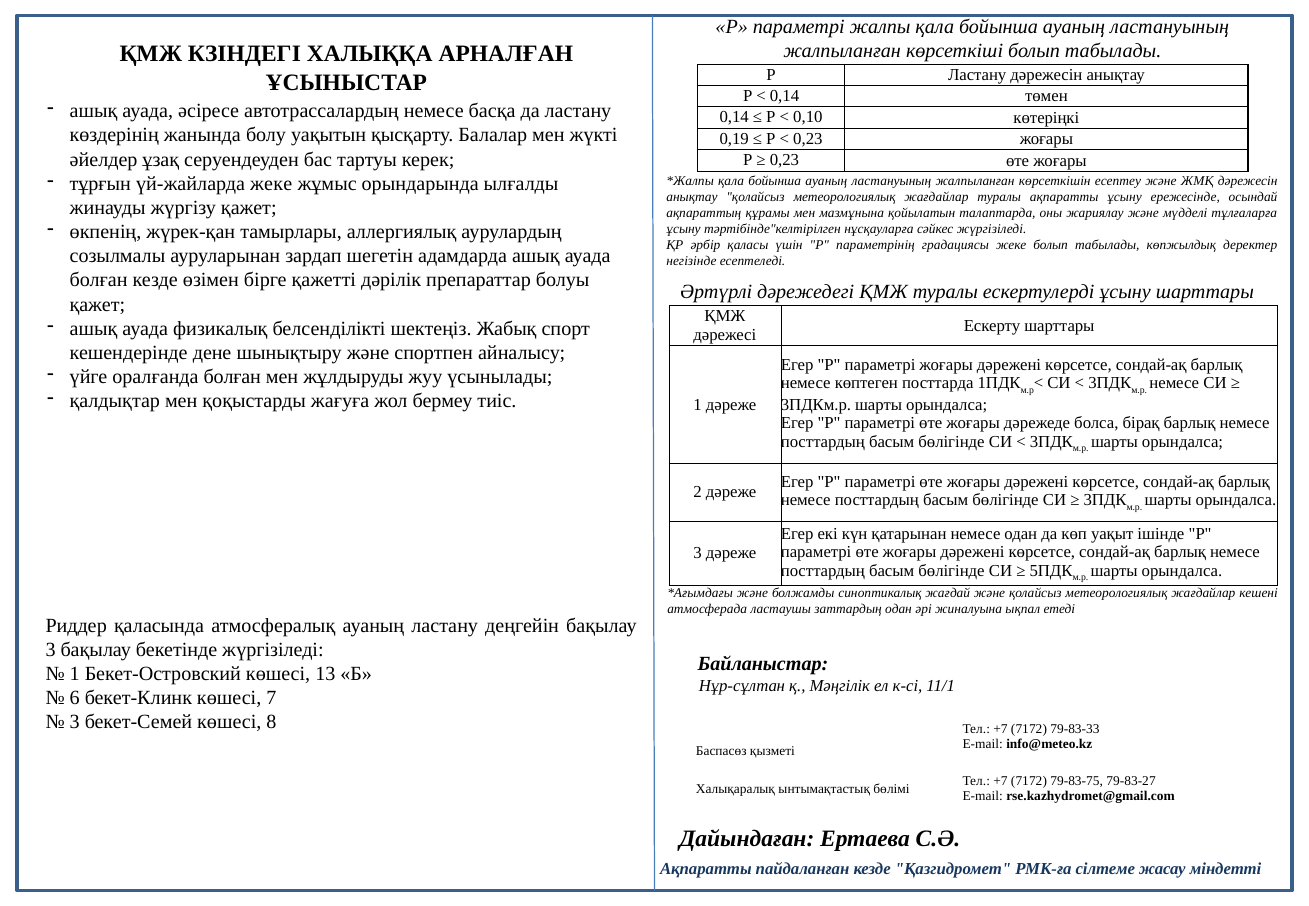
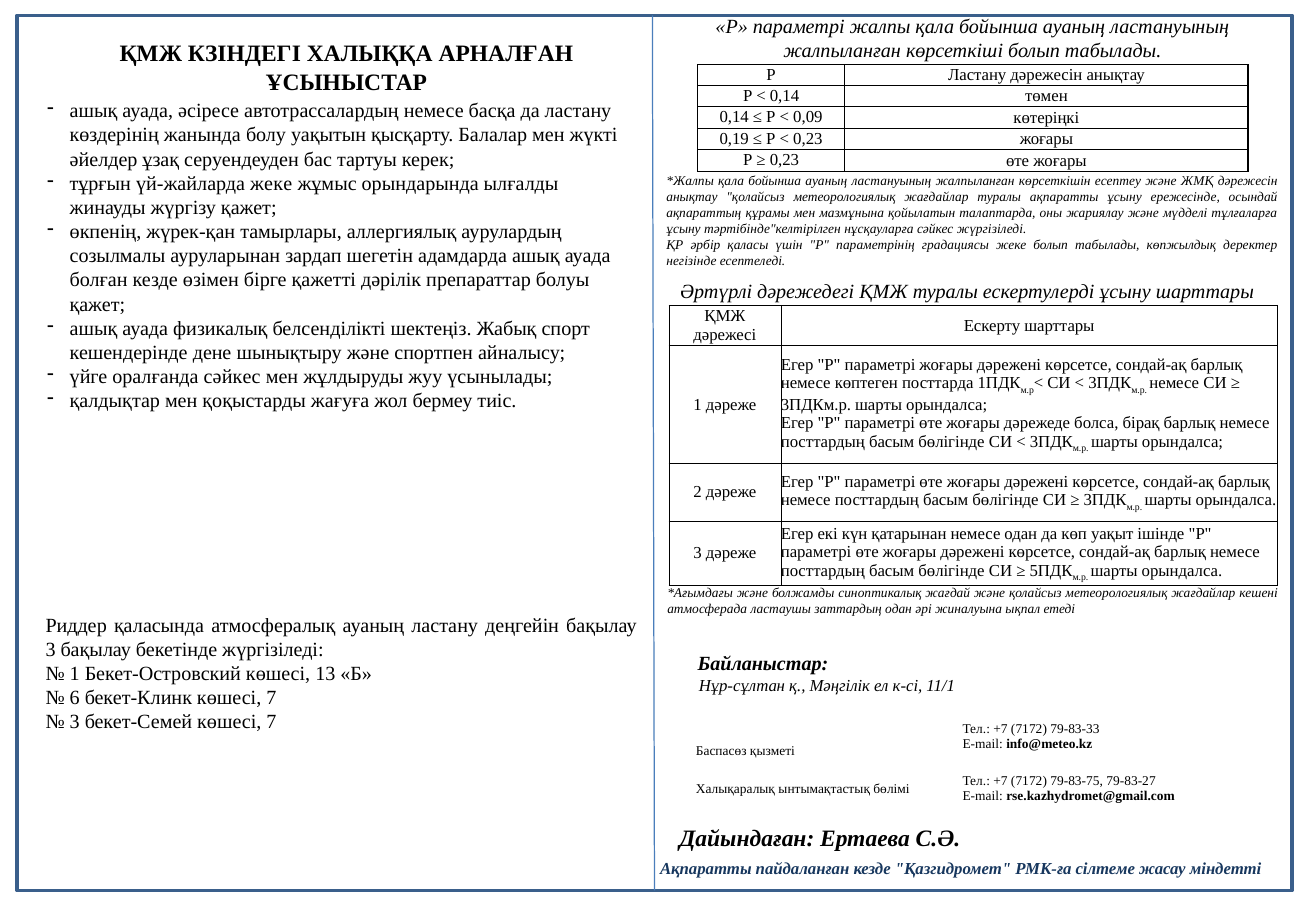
0,10: 0,10 -> 0,09
оралғанда болған: болған -> сәйкес
бекет-Семей көшесі 8: 8 -> 7
